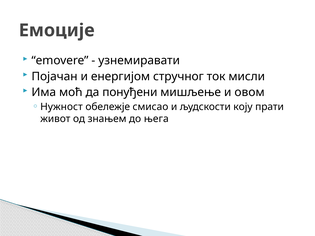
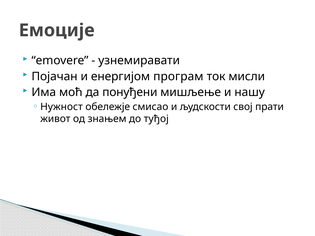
стручног: стручног -> програм
овом: овом -> нашу
коју: коју -> свој
њега: њега -> туђој
